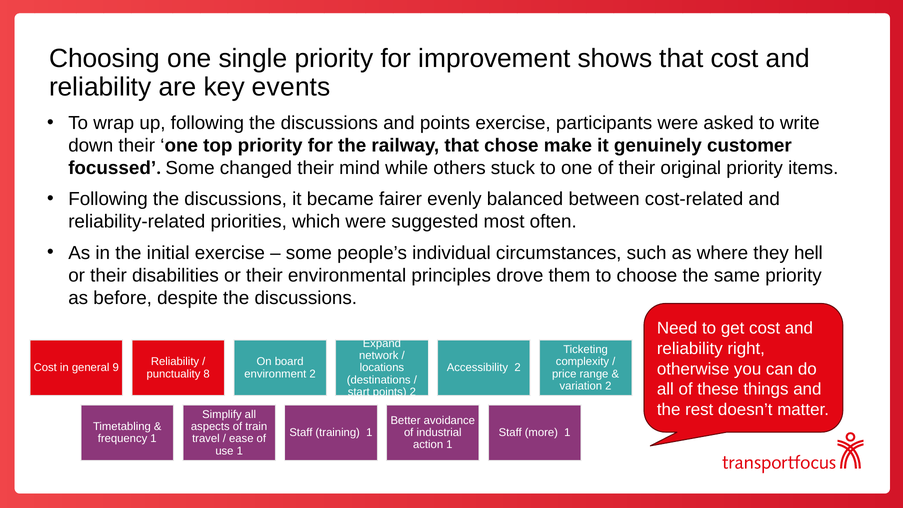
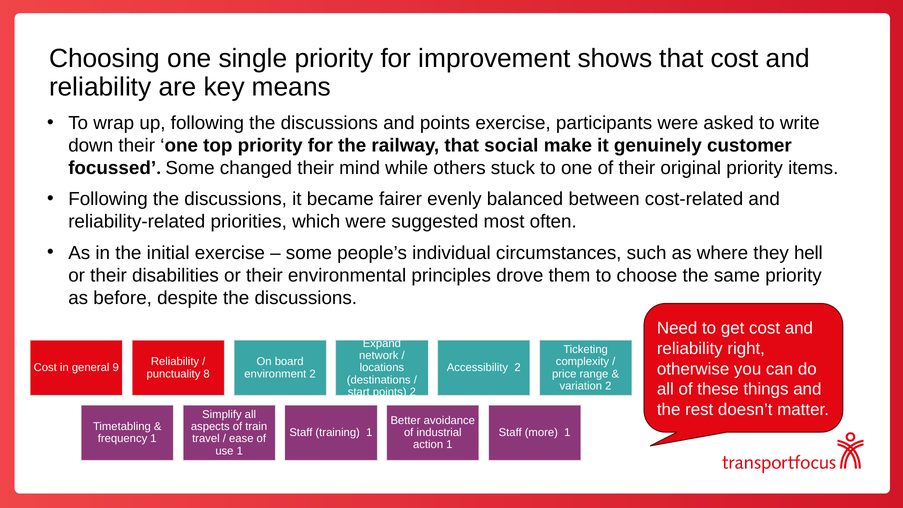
events: events -> means
chose: chose -> social
